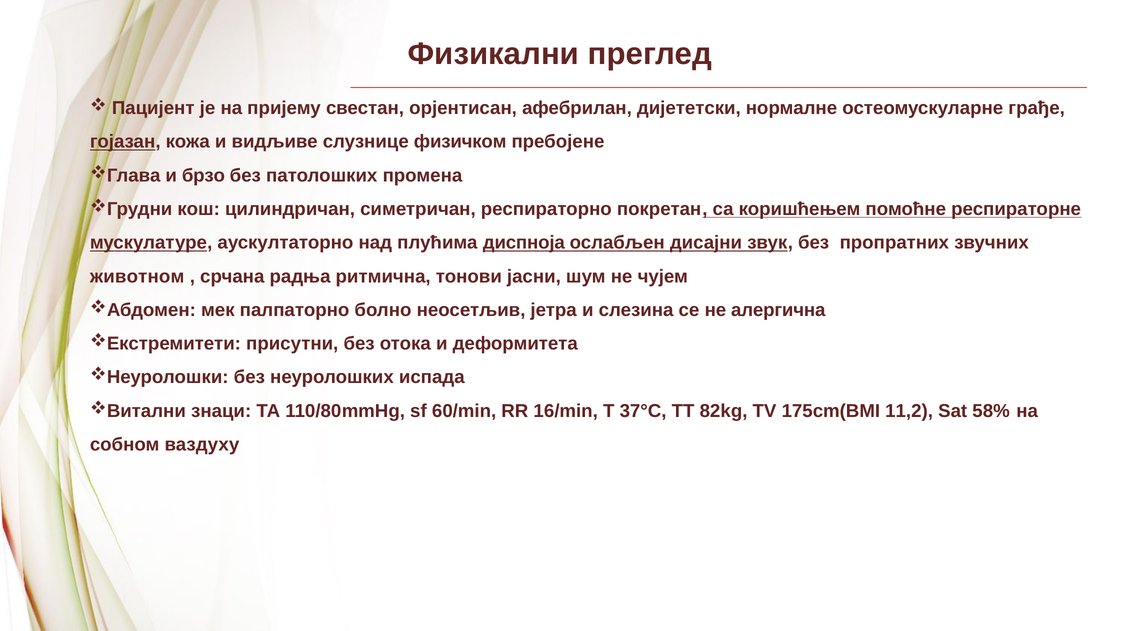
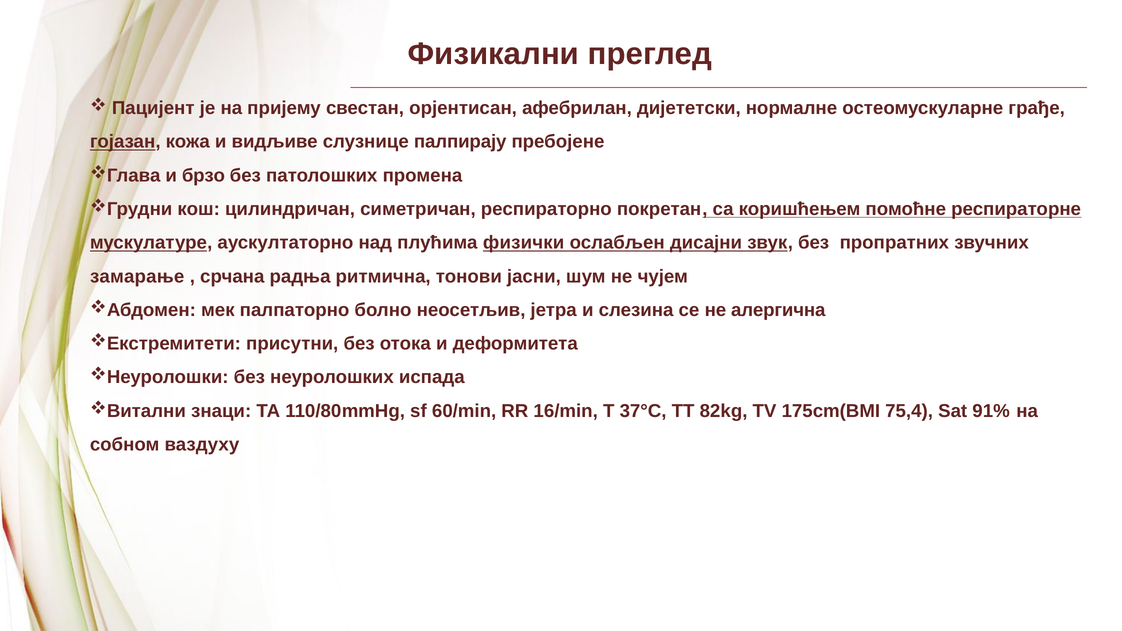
физичком: физичком -> палпирају
диспноја: диспноја -> физички
животном: животном -> замарање
11,2: 11,2 -> 75,4
58%: 58% -> 91%
